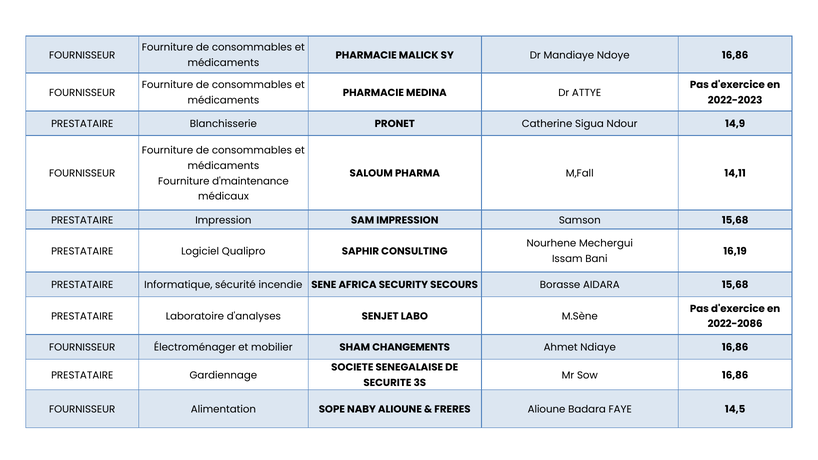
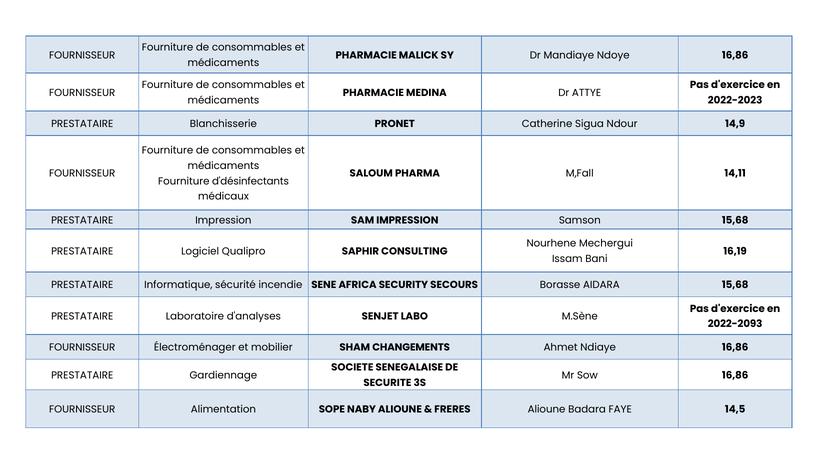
d'maintenance: d'maintenance -> d'désinfectants
2022-2086: 2022-2086 -> 2022-2093
